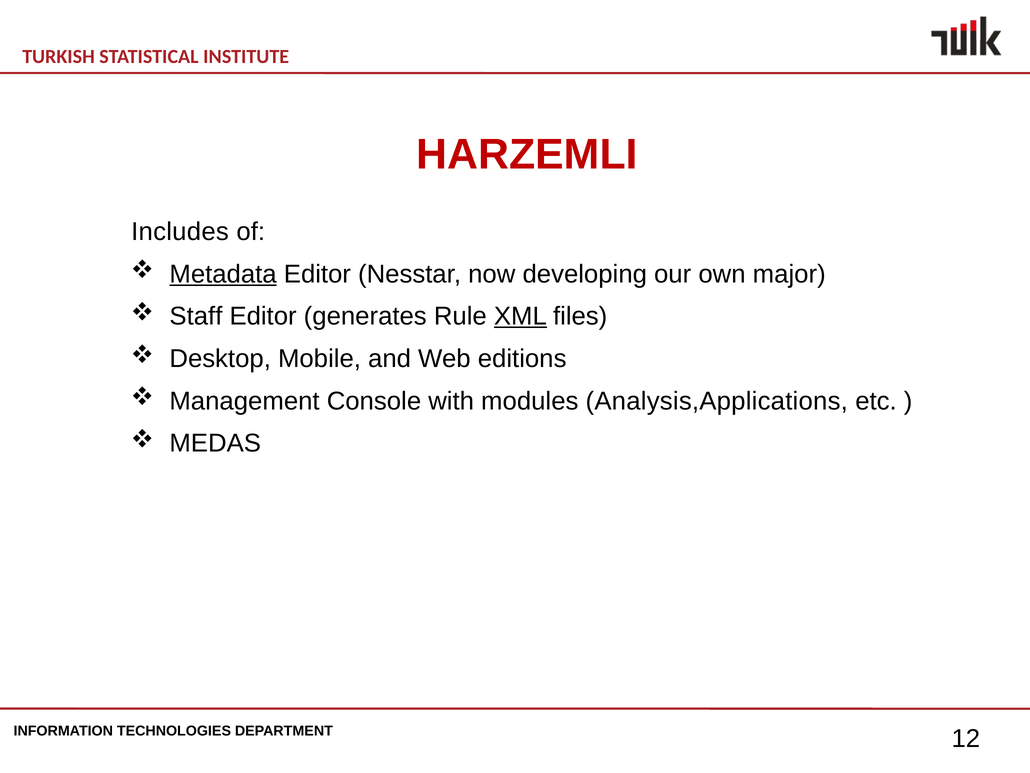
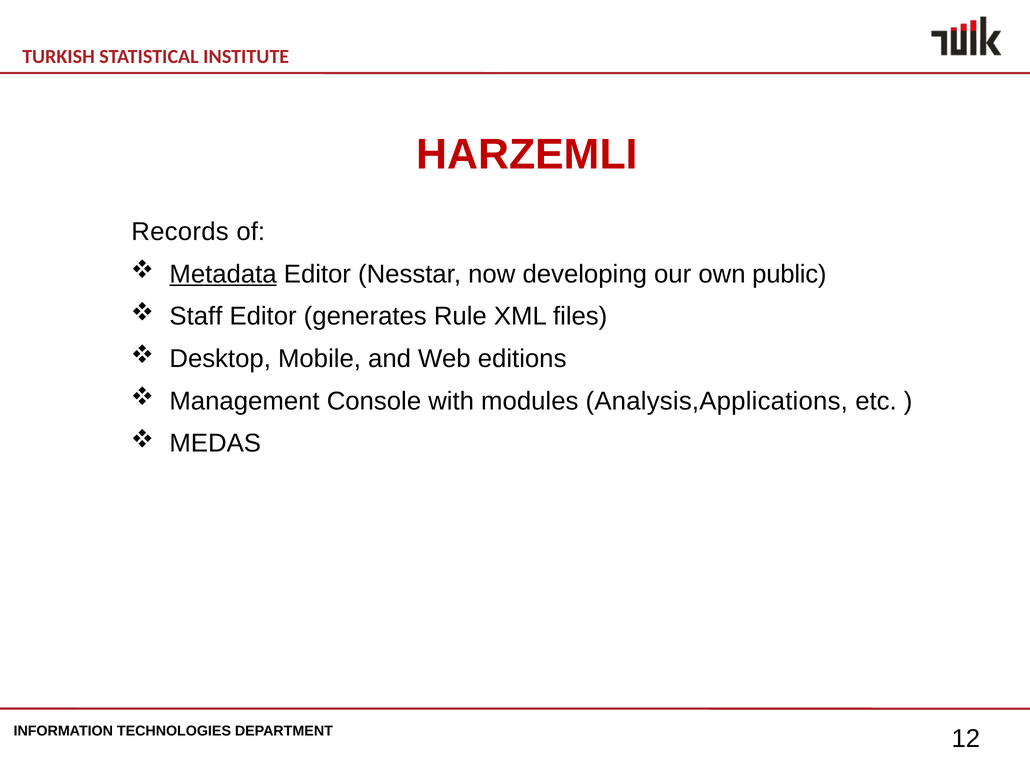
Includes: Includes -> Records
major: major -> public
XML underline: present -> none
